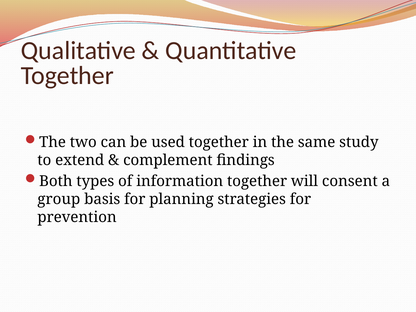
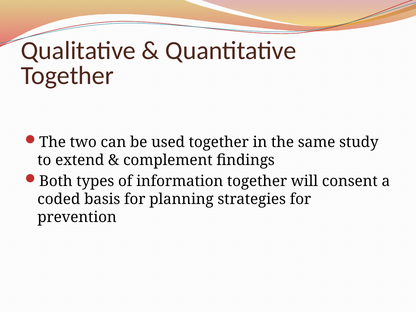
group: group -> coded
